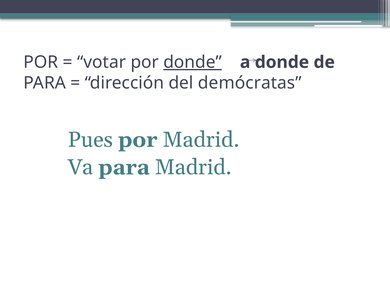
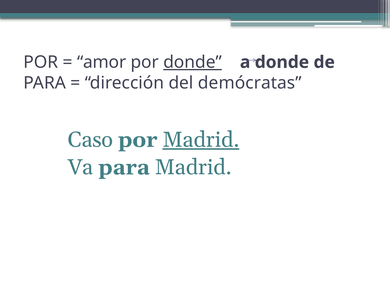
votar: votar -> amor
Pues: Pues -> Caso
Madrid at (201, 140) underline: none -> present
